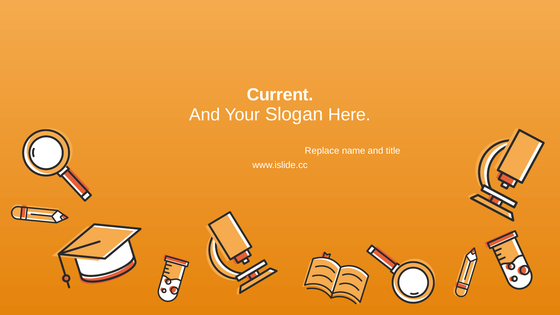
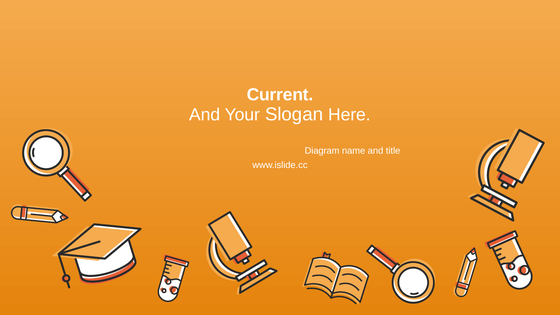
Replace: Replace -> Diagram
